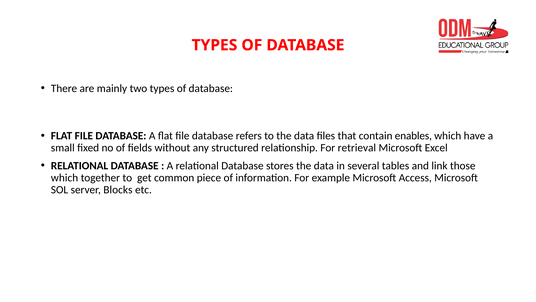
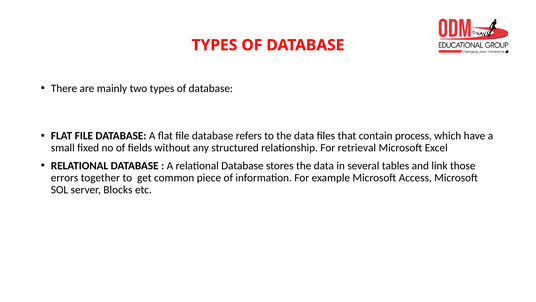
enables: enables -> process
which at (65, 177): which -> errors
